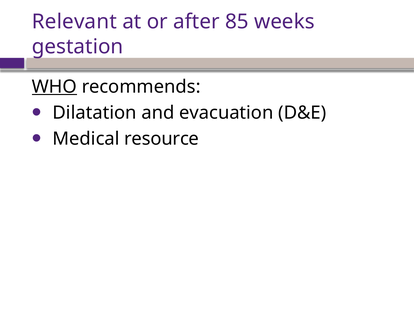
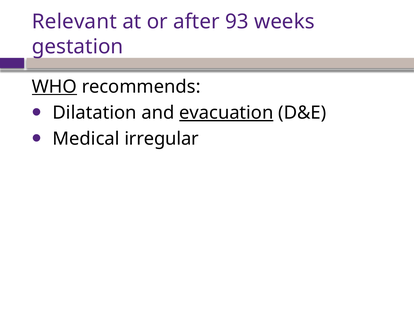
85: 85 -> 93
evacuation underline: none -> present
resource: resource -> irregular
